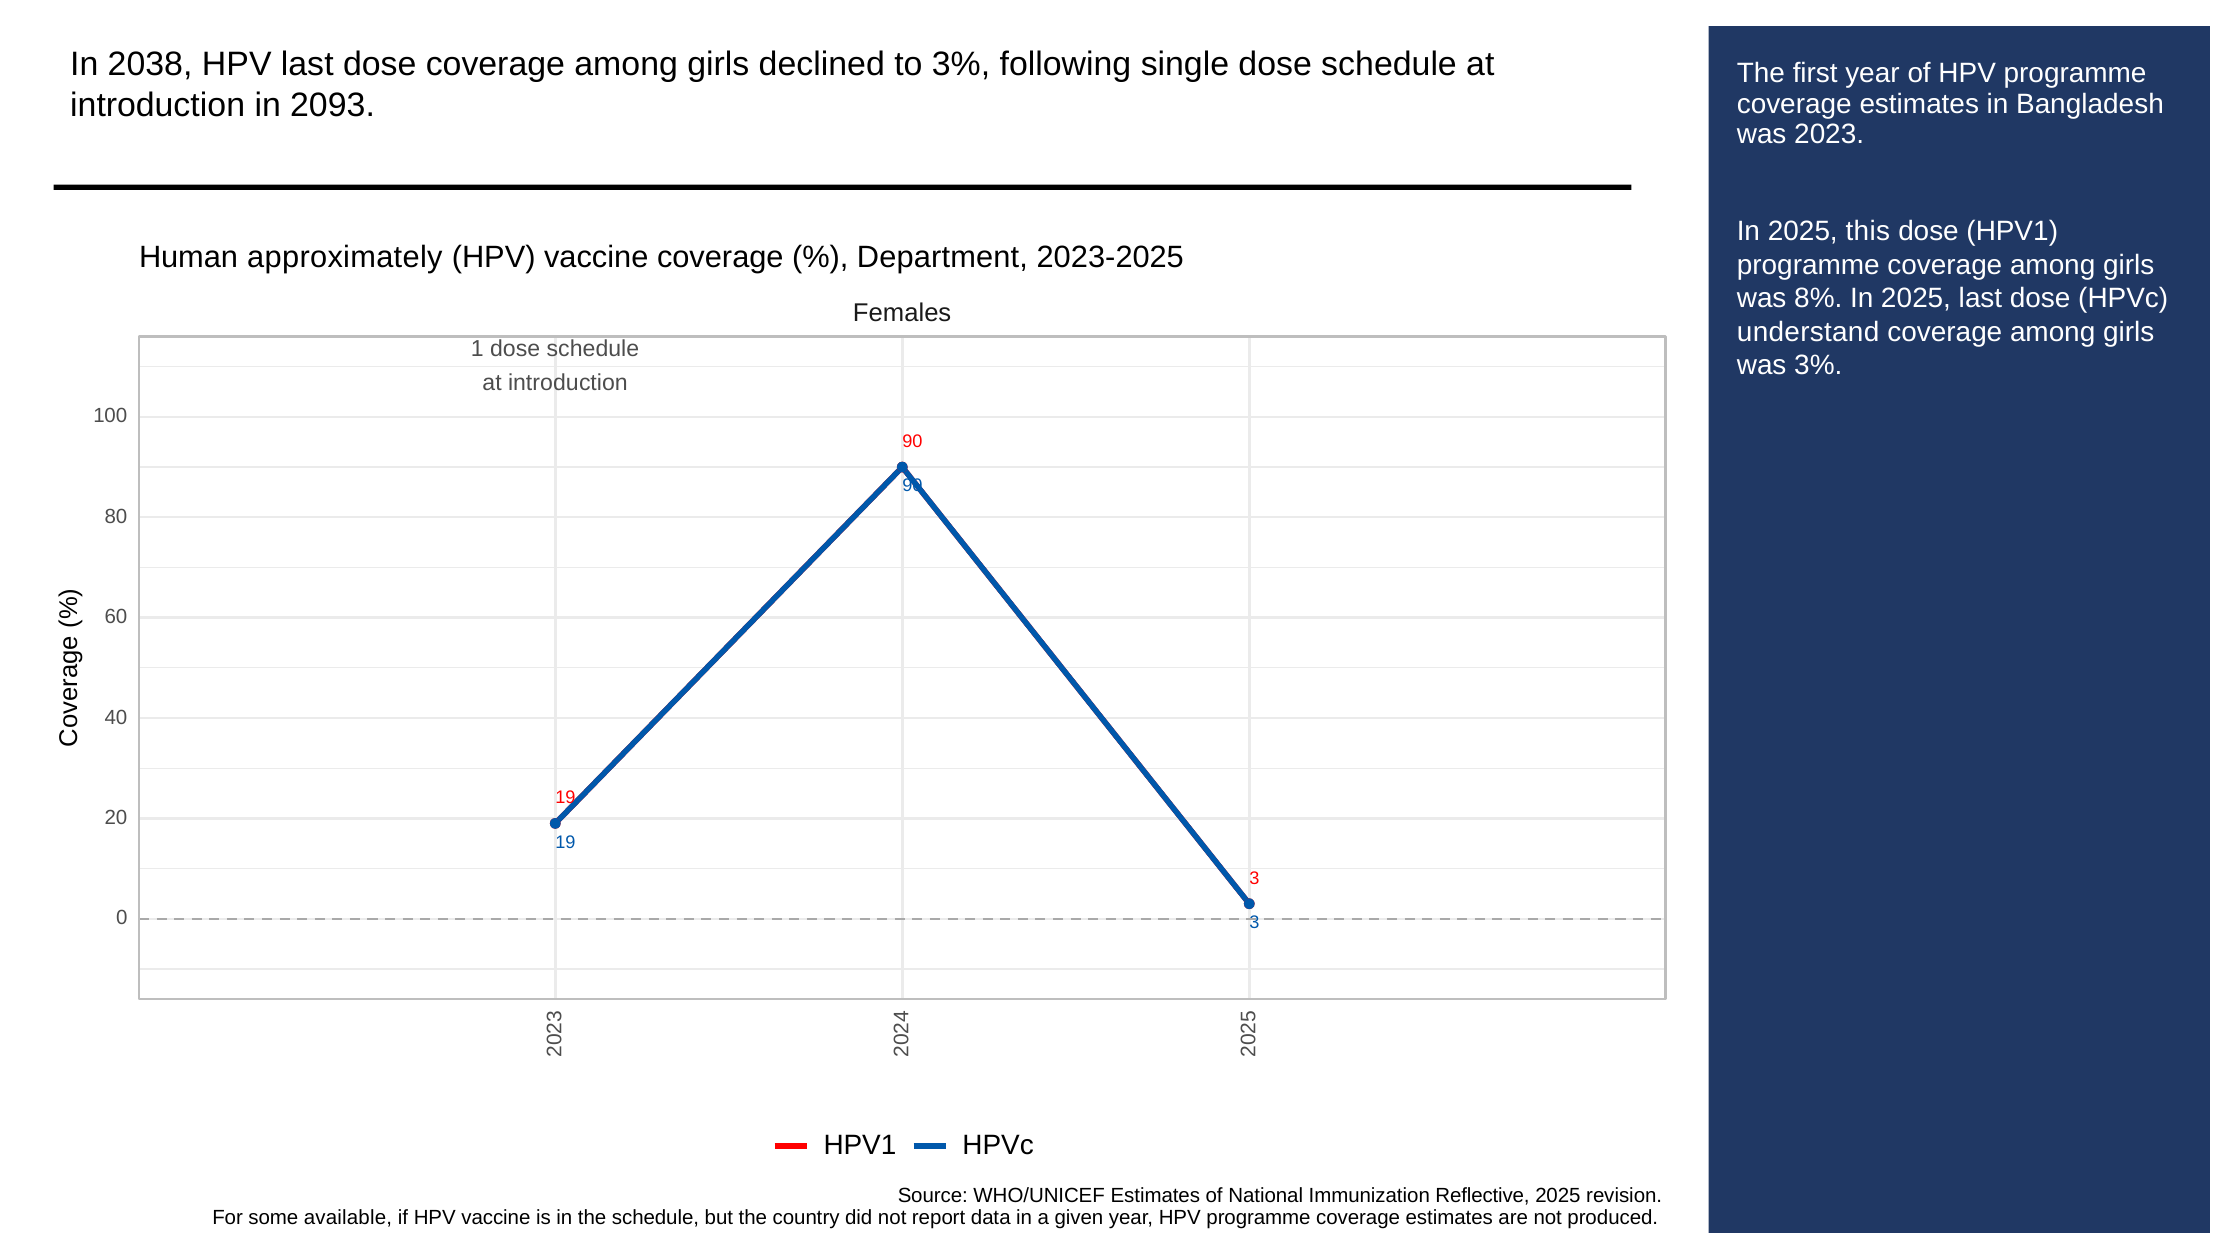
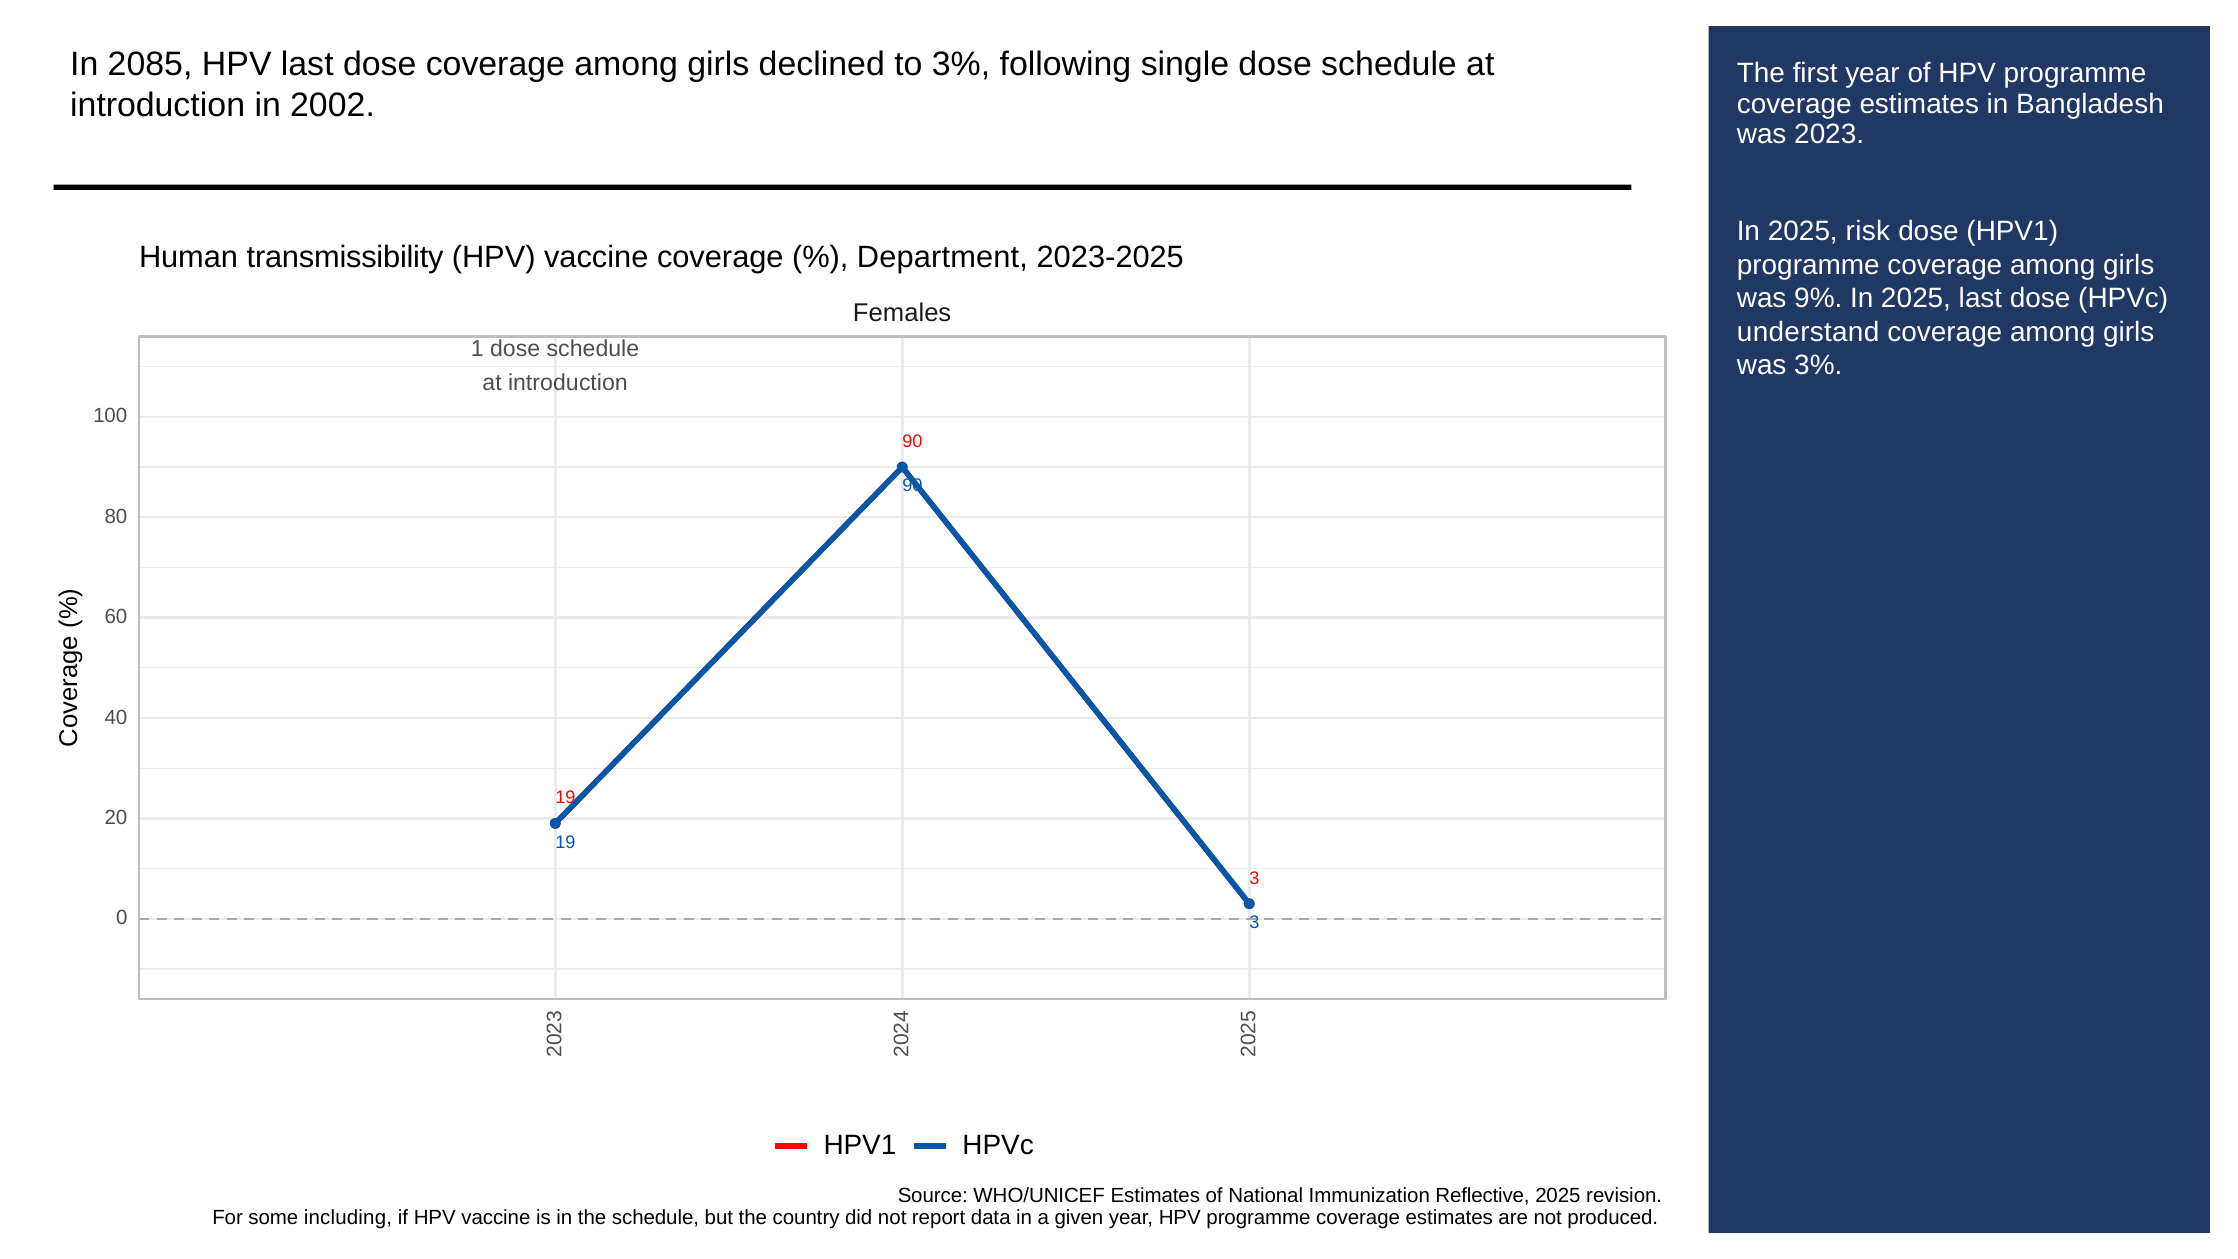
2038: 2038 -> 2085
2093: 2093 -> 2002
this: this -> risk
approximately: approximately -> transmissibility
8%: 8% -> 9%
available: available -> including
